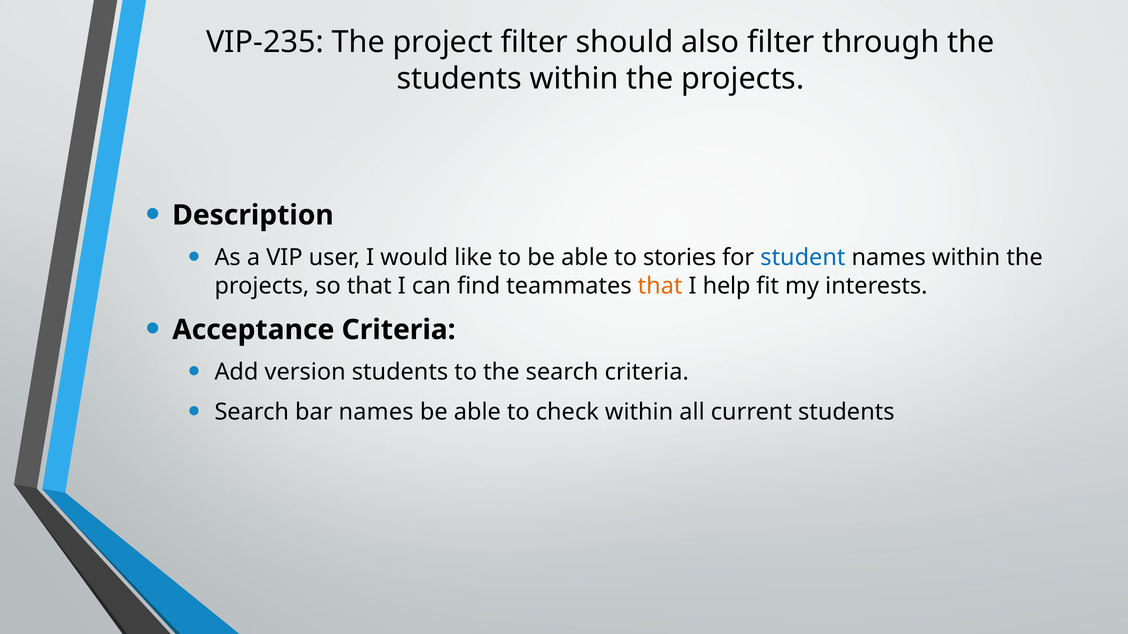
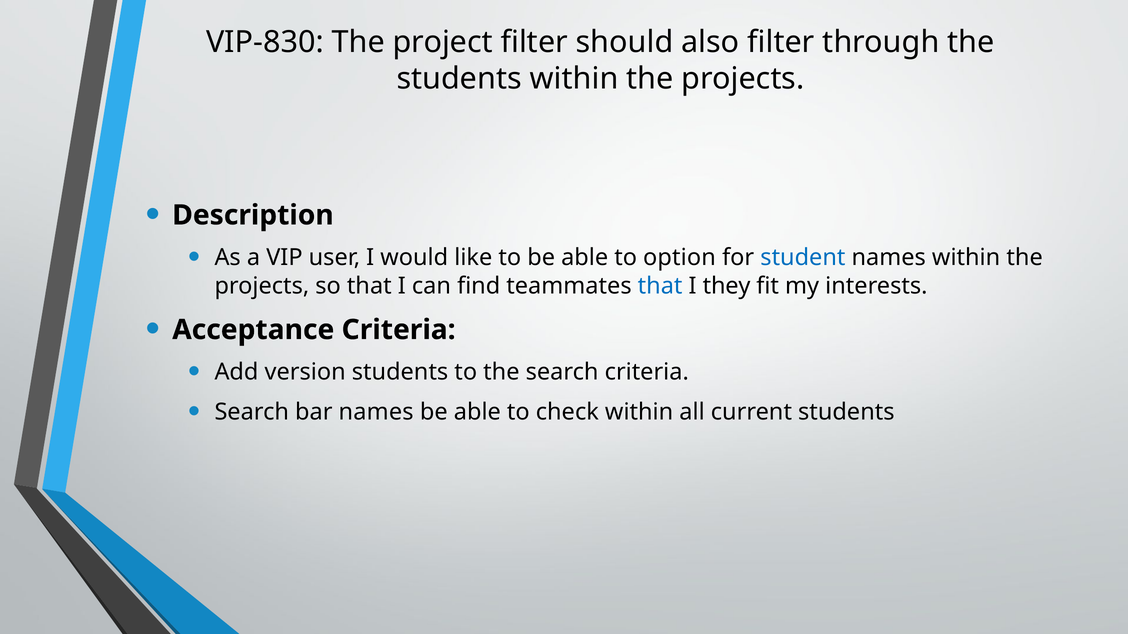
VIP-235: VIP-235 -> VIP-830
stories: stories -> option
that at (660, 286) colour: orange -> blue
help: help -> they
